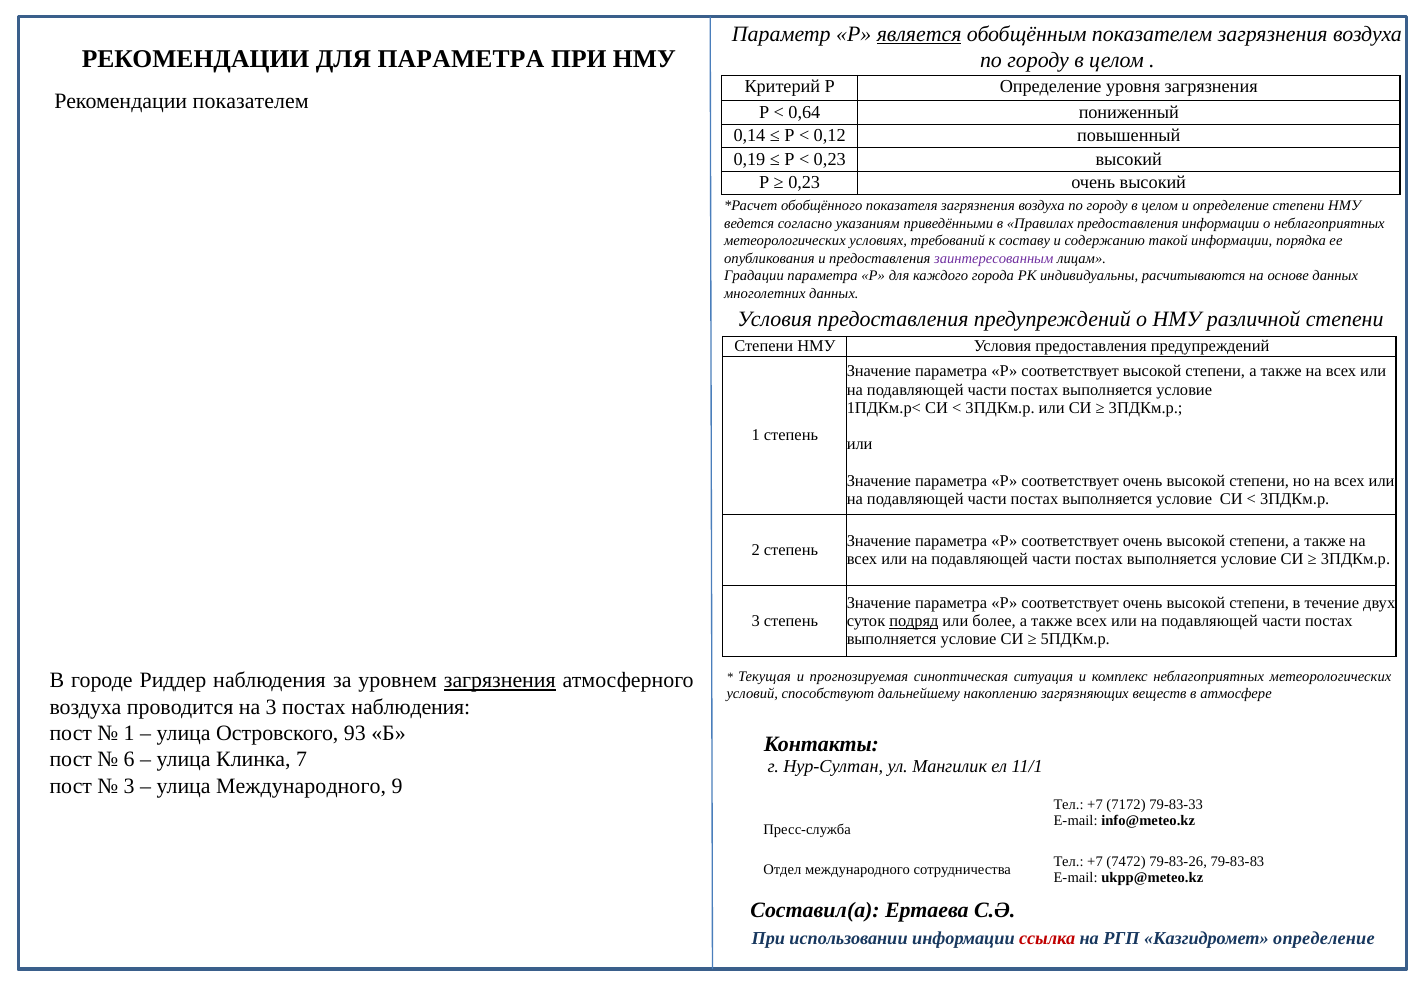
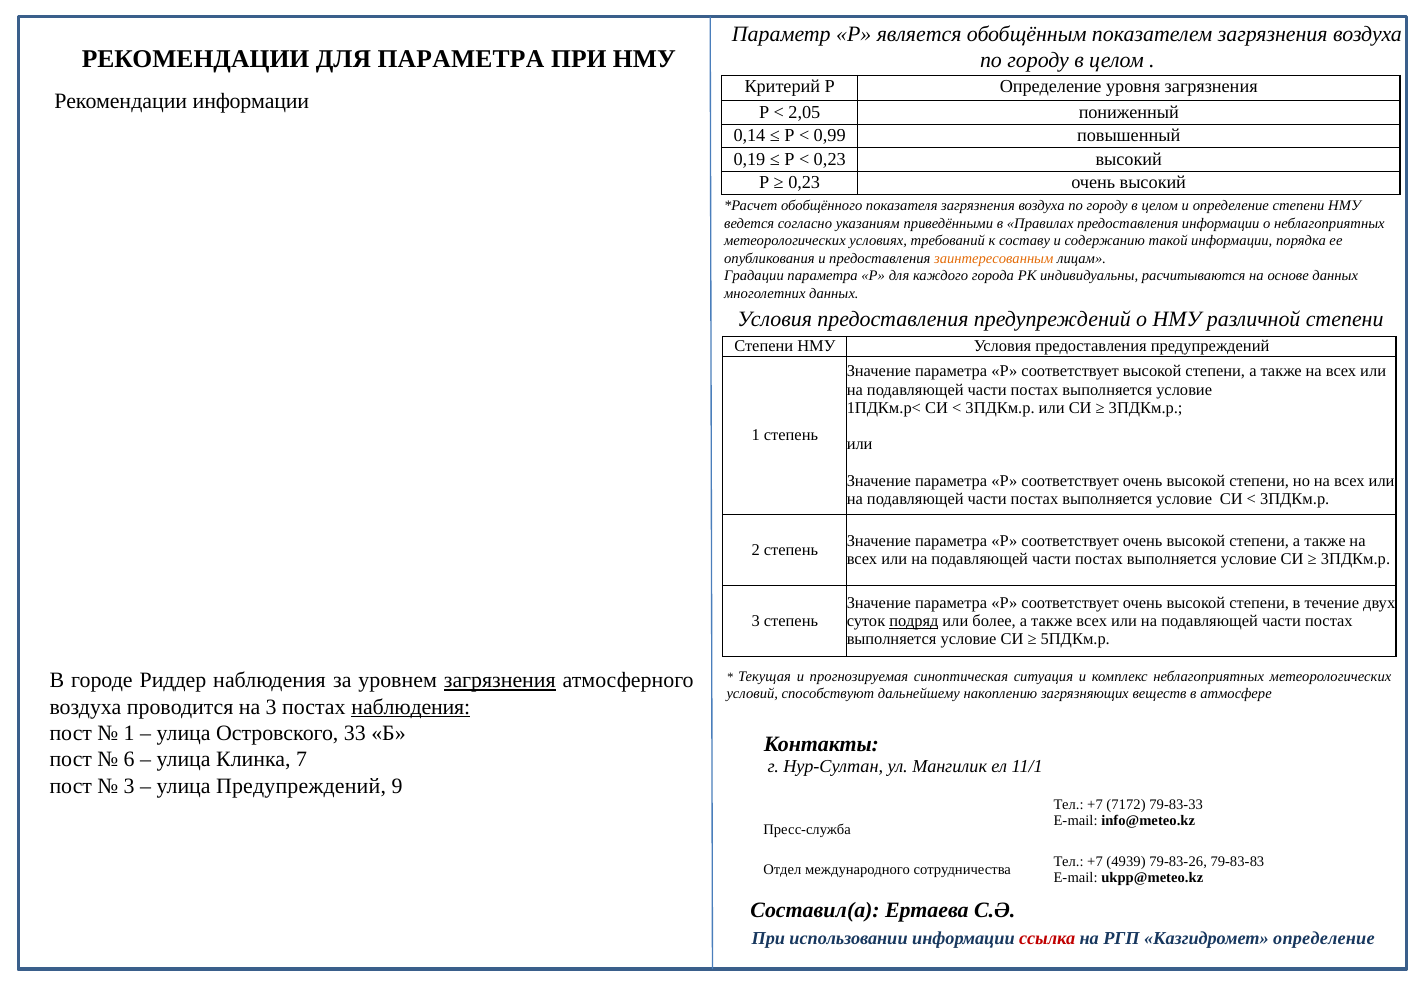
является underline: present -> none
Рекомендации показателем: показателем -> информации
0,64: 0,64 -> 2,05
0,12: 0,12 -> 0,99
заинтересованным colour: purple -> orange
наблюдения at (411, 707) underline: none -> present
93: 93 -> 33
улица Международного: Международного -> Предупреждений
7472: 7472 -> 4939
